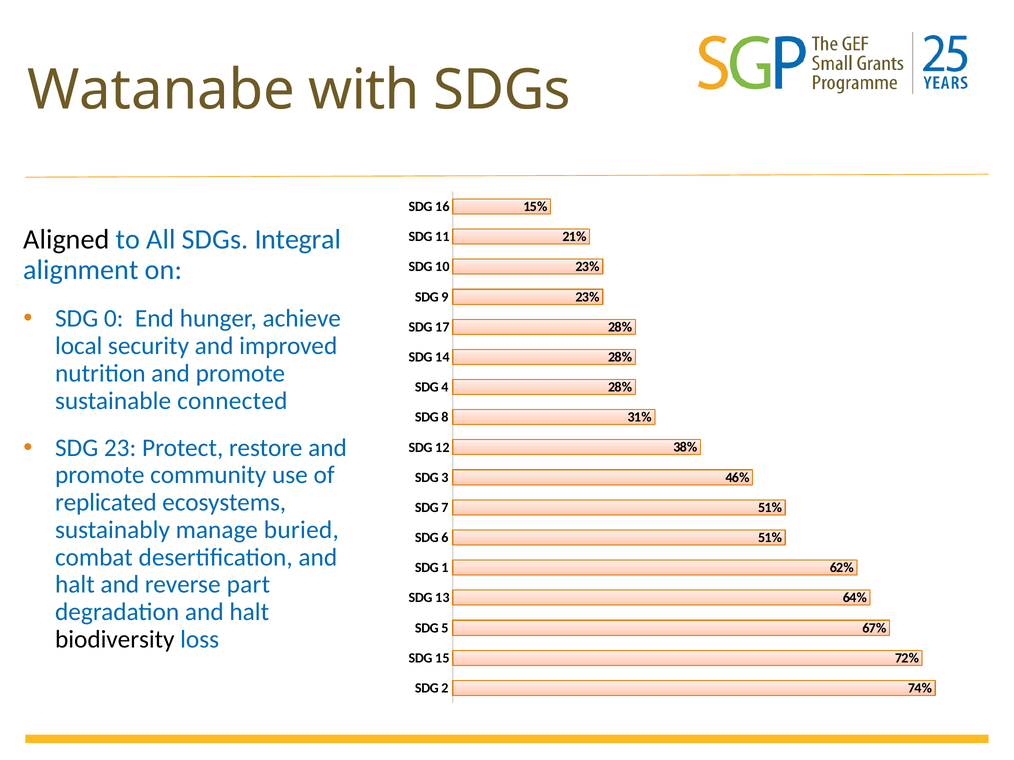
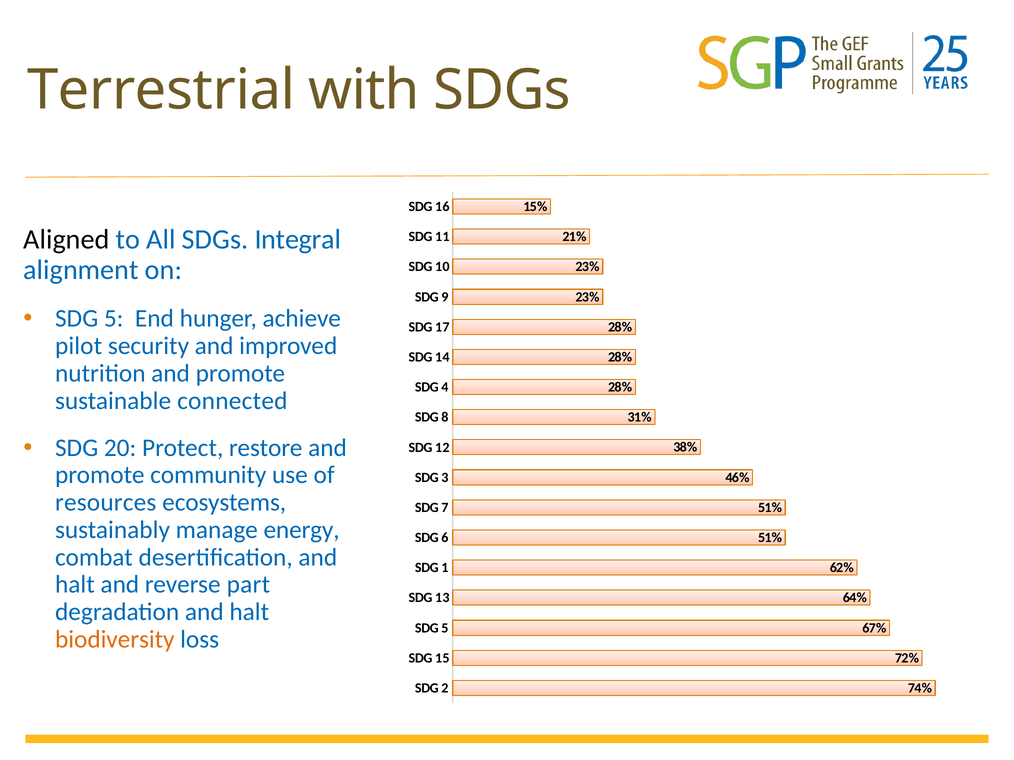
Watanabe: Watanabe -> Terrestrial
0 at (114, 319): 0 -> 5
local: local -> pilot
23: 23 -> 20
replicated: replicated -> resources
buried: buried -> energy
biodiversity colour: black -> orange
